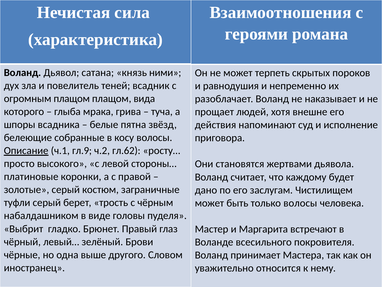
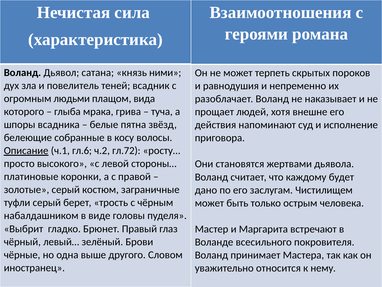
огромным плащом: плащом -> людьми
гл.9: гл.9 -> гл.6
гл.62: гл.62 -> гл.72
только волосы: волосы -> острым
